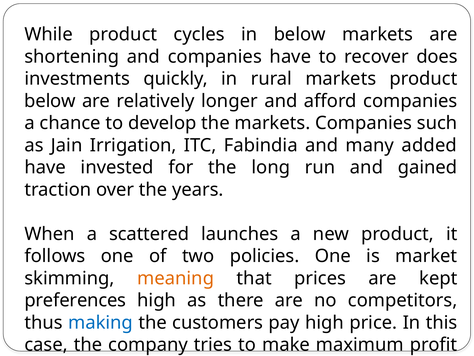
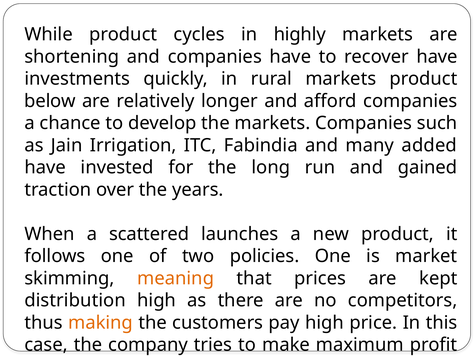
in below: below -> highly
recover does: does -> have
preferences: preferences -> distribution
making colour: blue -> orange
